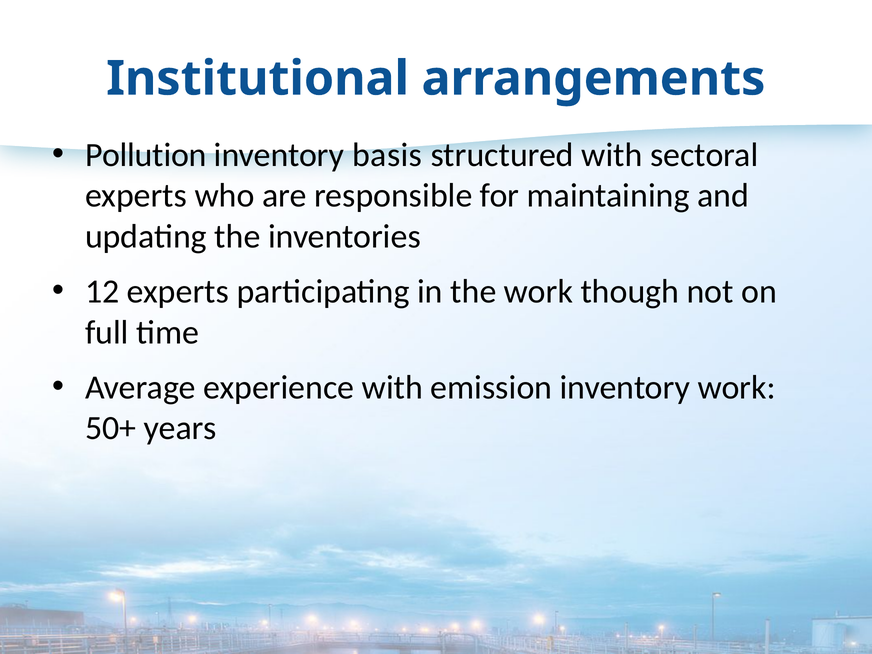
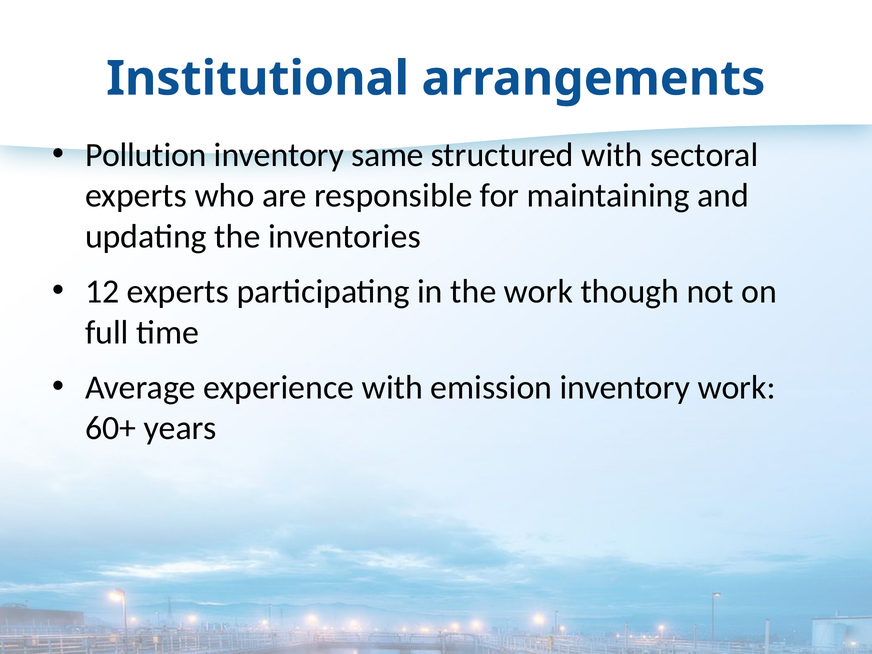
basis: basis -> same
50+: 50+ -> 60+
